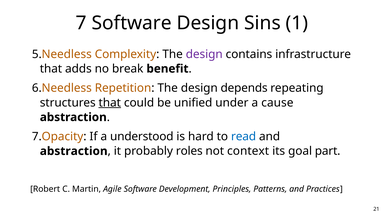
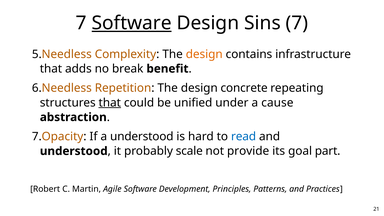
Software at (132, 23) underline: none -> present
Sins 1: 1 -> 7
design at (204, 54) colour: purple -> orange
depends: depends -> concrete
abstraction at (74, 151): abstraction -> understood
roles: roles -> scale
context: context -> provide
